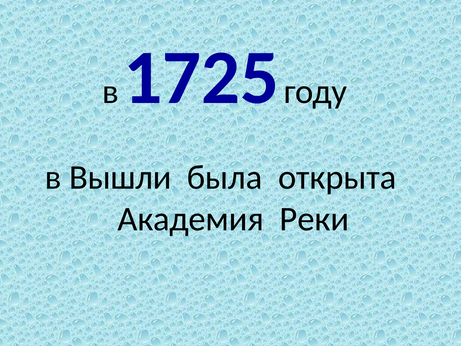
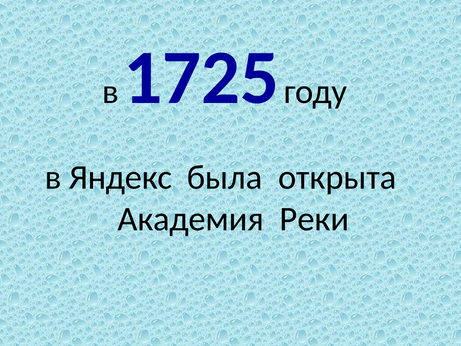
Вышли: Вышли -> Яндекс
